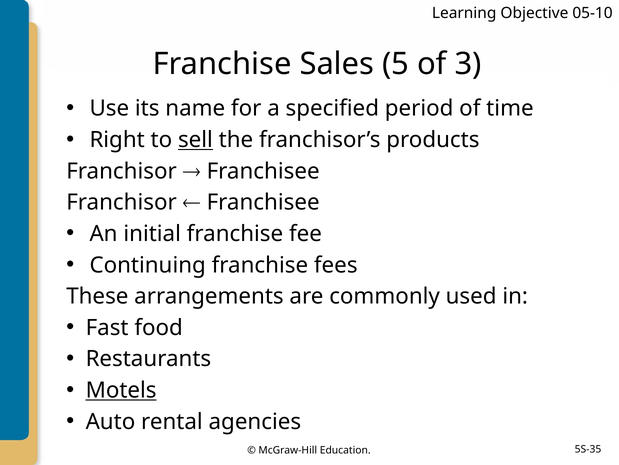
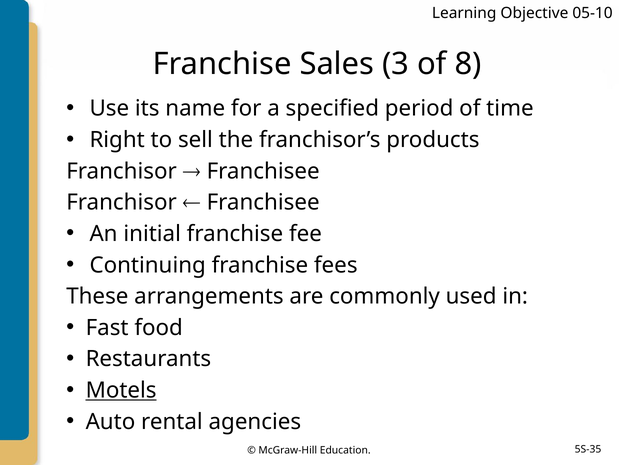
5: 5 -> 3
3: 3 -> 8
sell underline: present -> none
